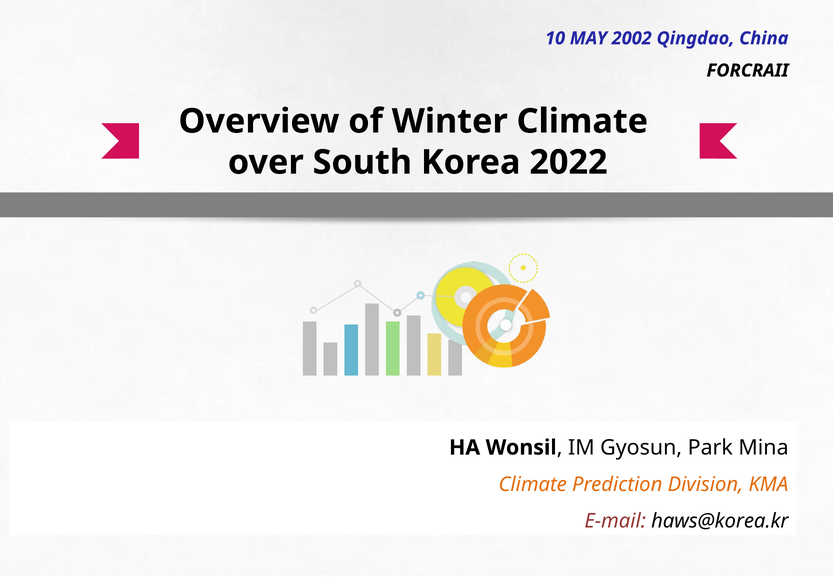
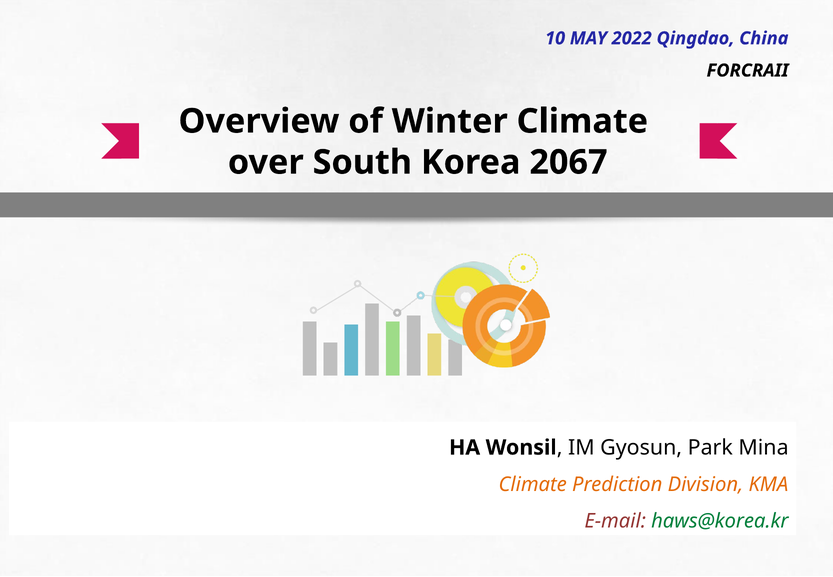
2002: 2002 -> 2022
2022: 2022 -> 2067
haws@korea.kr colour: black -> green
